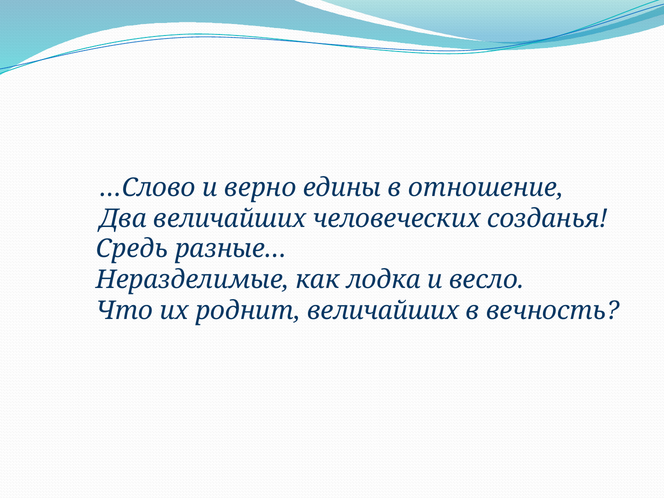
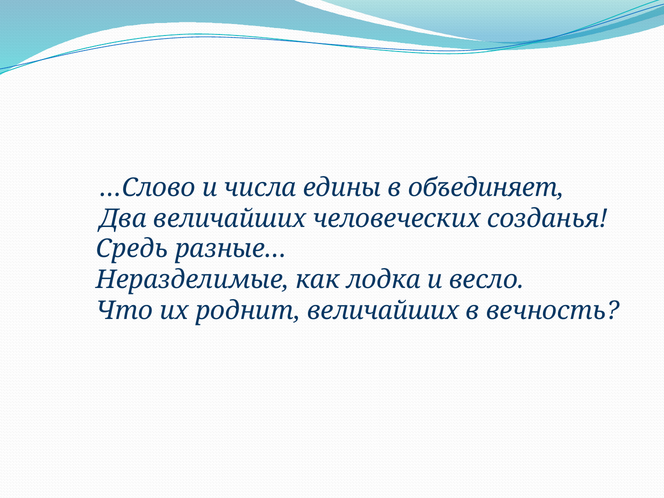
верно: верно -> числа
отношение: отношение -> объединяет
